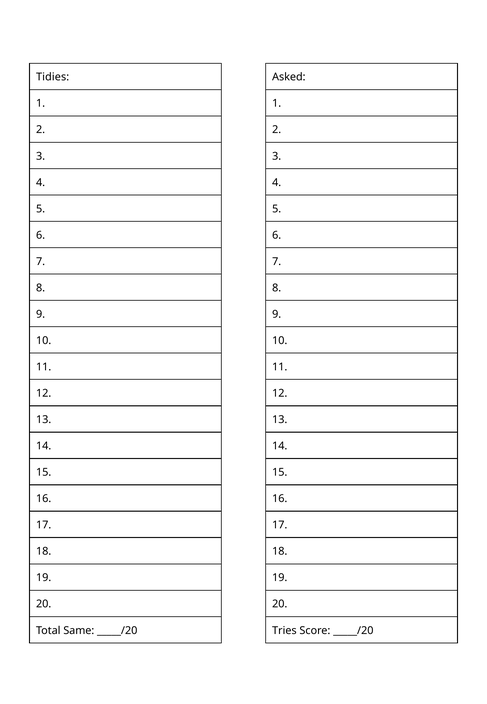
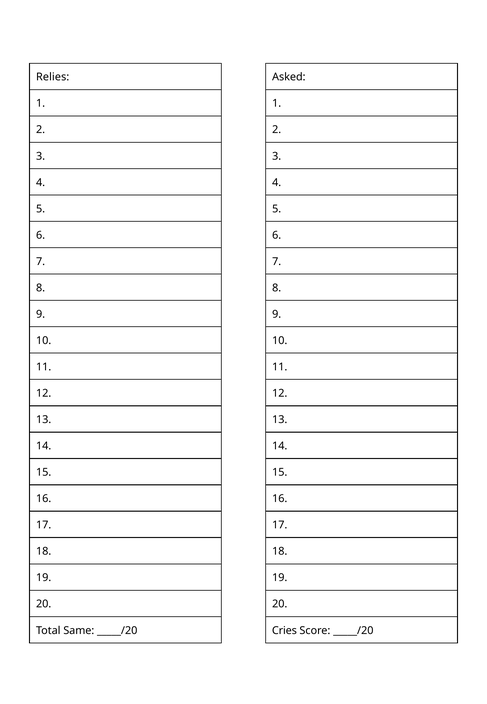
Tidies: Tidies -> Relies
Tries: Tries -> Cries
